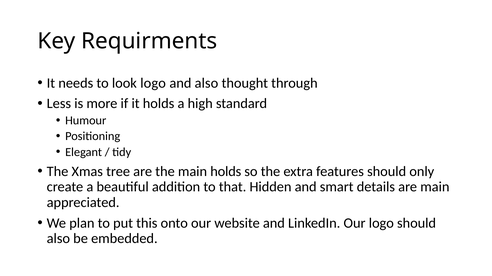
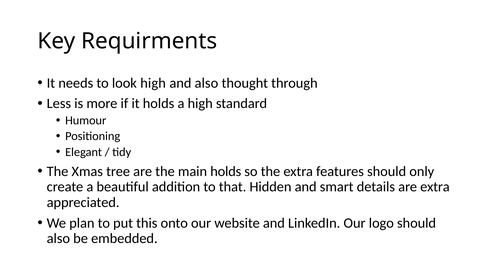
look logo: logo -> high
are main: main -> extra
